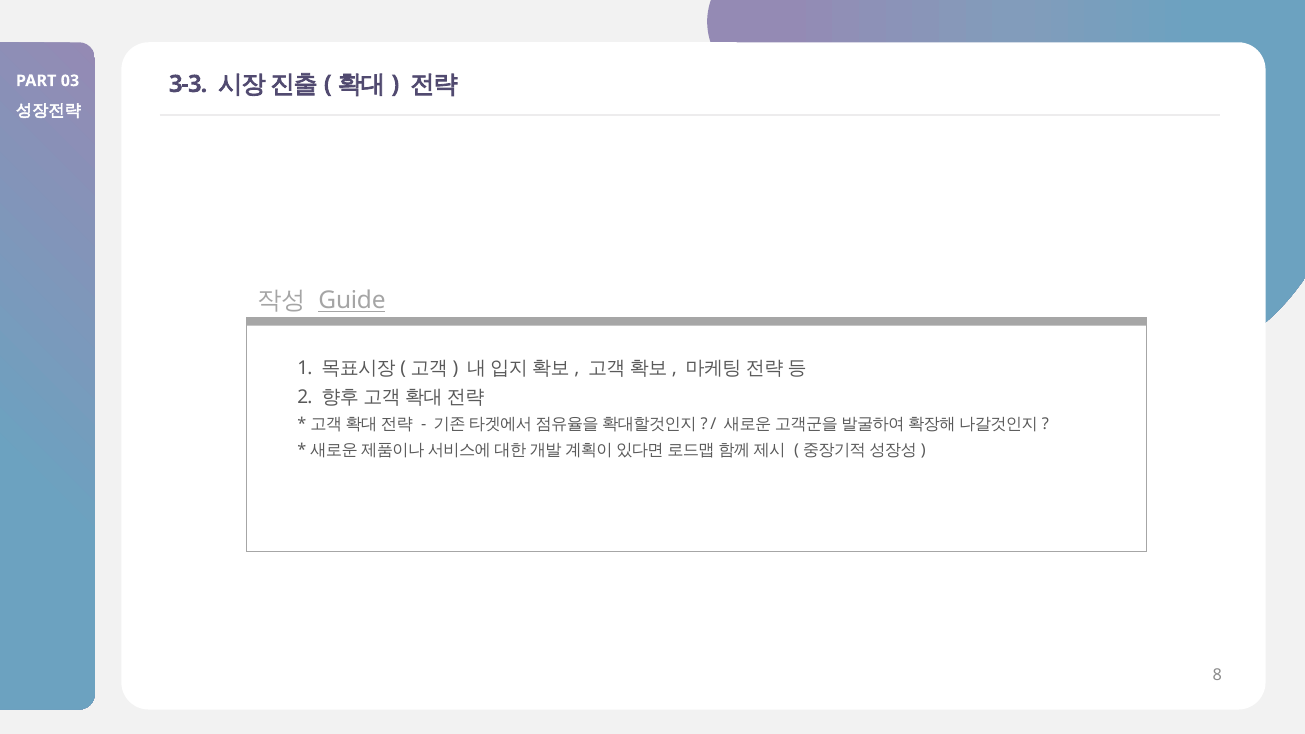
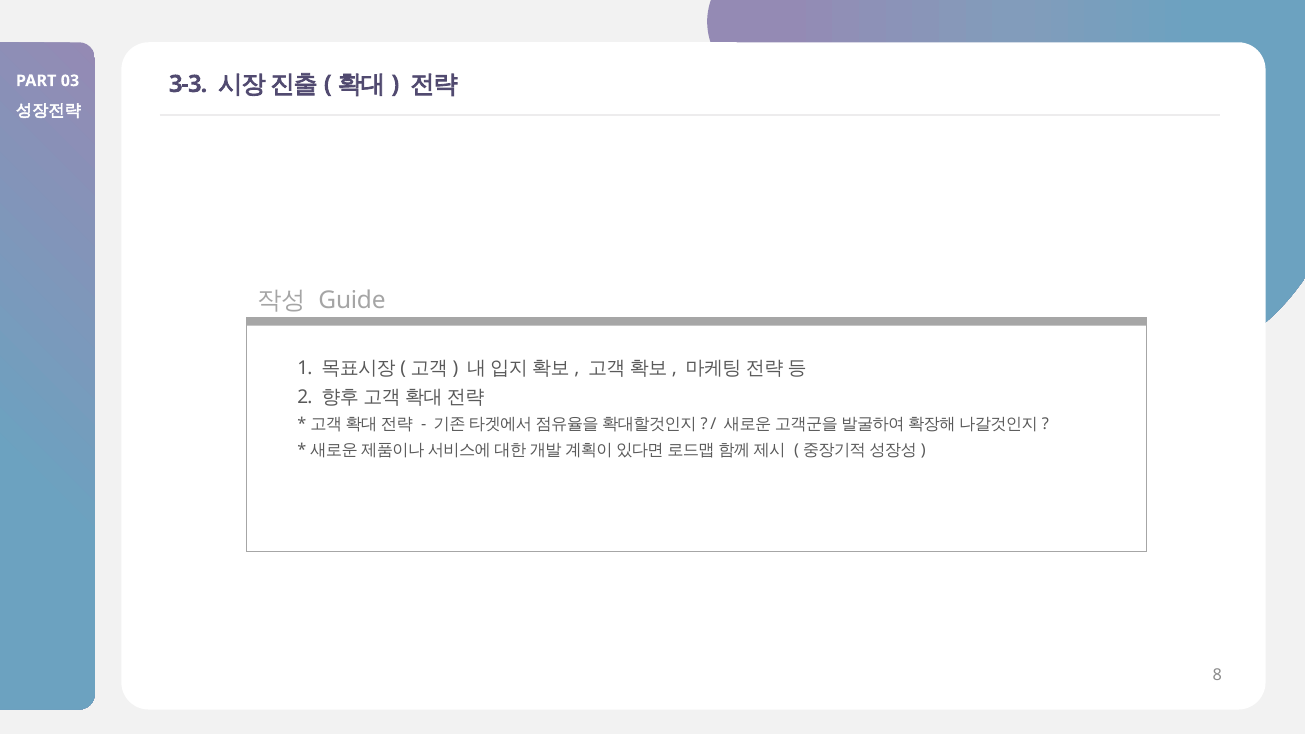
Guide underline: present -> none
